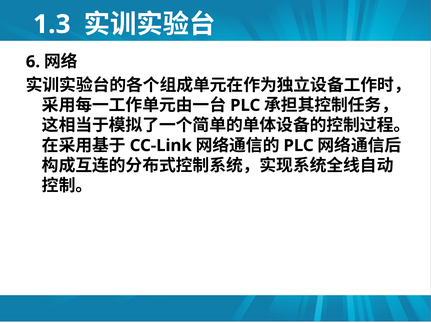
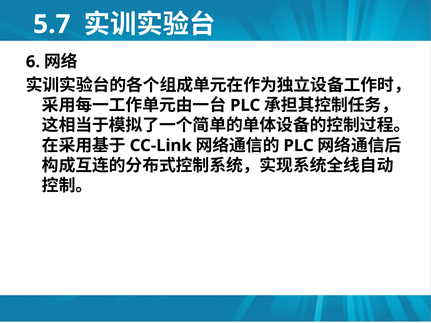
1.3: 1.3 -> 5.7
